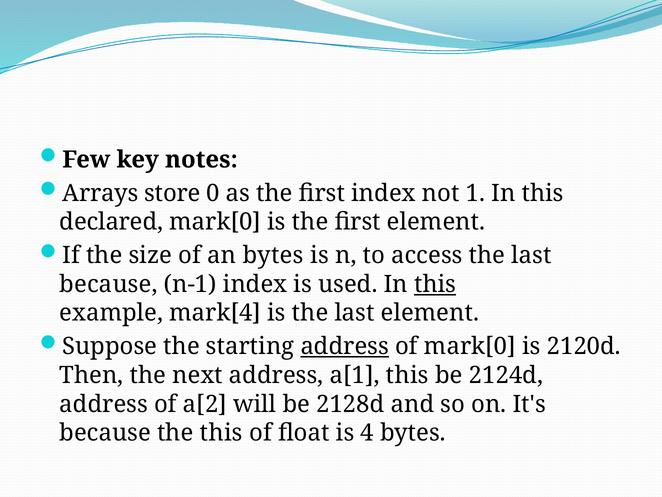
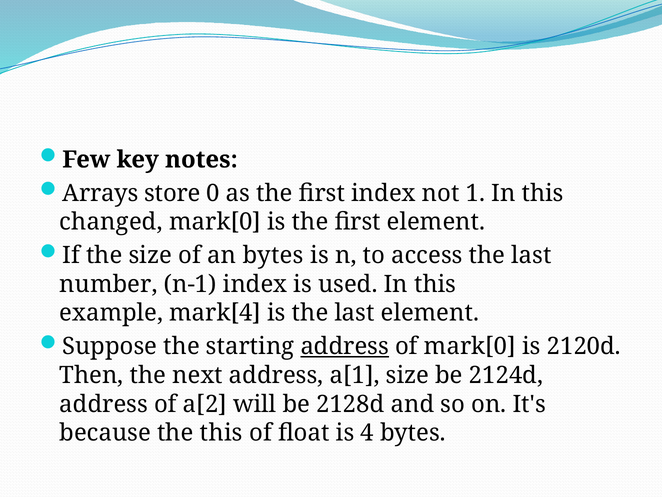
declared: declared -> changed
because at (108, 284): because -> number
this at (435, 284) underline: present -> none
a[1 this: this -> size
